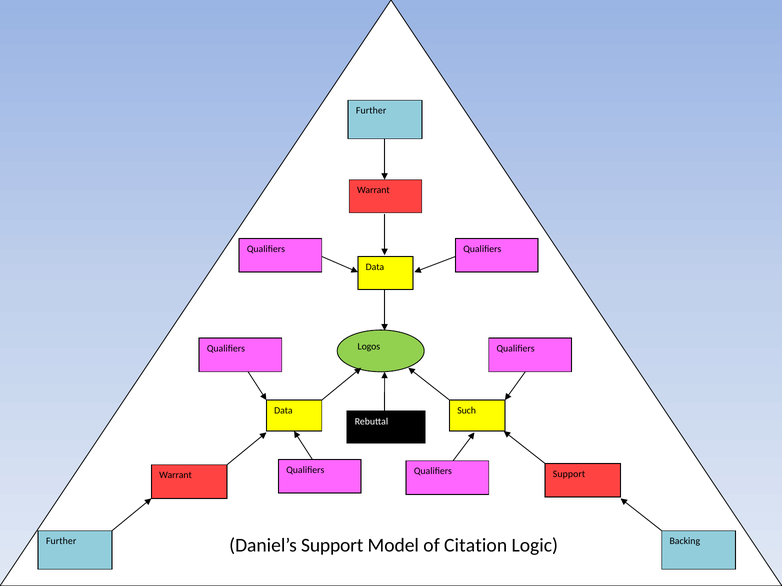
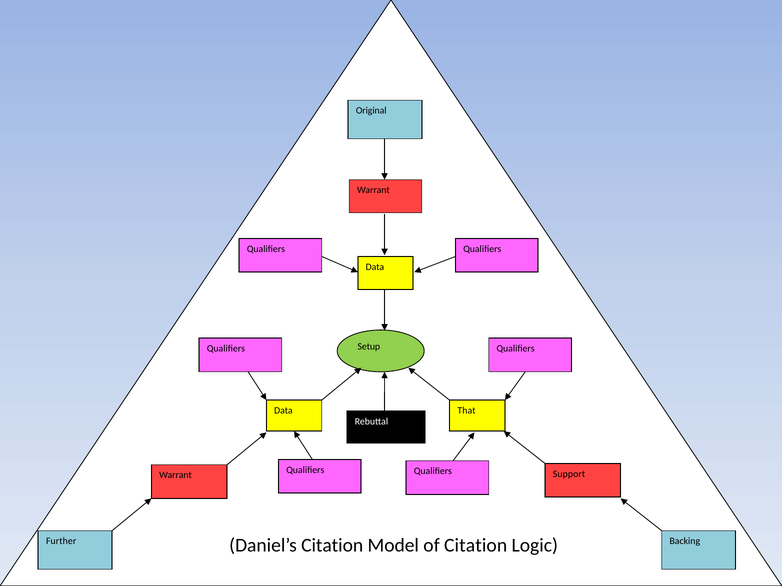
Further at (371, 111): Further -> Original
Logos: Logos -> Setup
Such: Such -> That
Daniel’s Support: Support -> Citation
